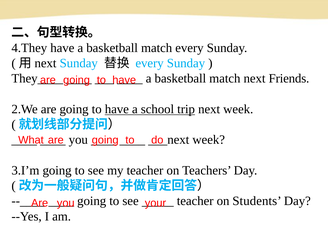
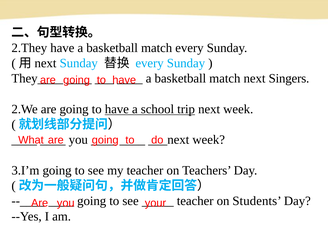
4.They: 4.They -> 2.They
Friends: Friends -> Singers
